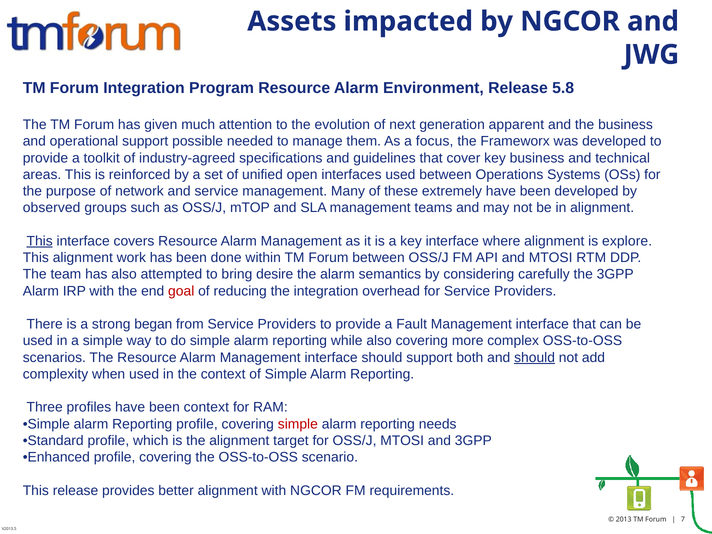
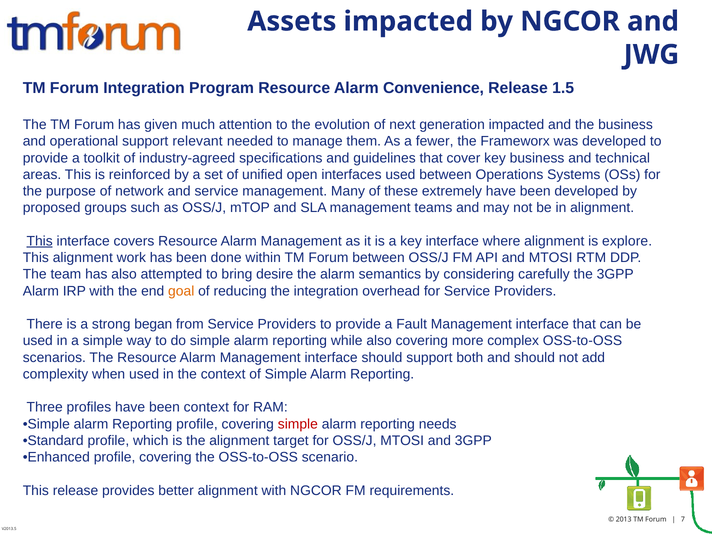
Environment: Environment -> Convenience
5.8: 5.8 -> 1.5
generation apparent: apparent -> impacted
possible: possible -> relevant
focus: focus -> fewer
observed: observed -> proposed
goal colour: red -> orange
should at (535, 357) underline: present -> none
